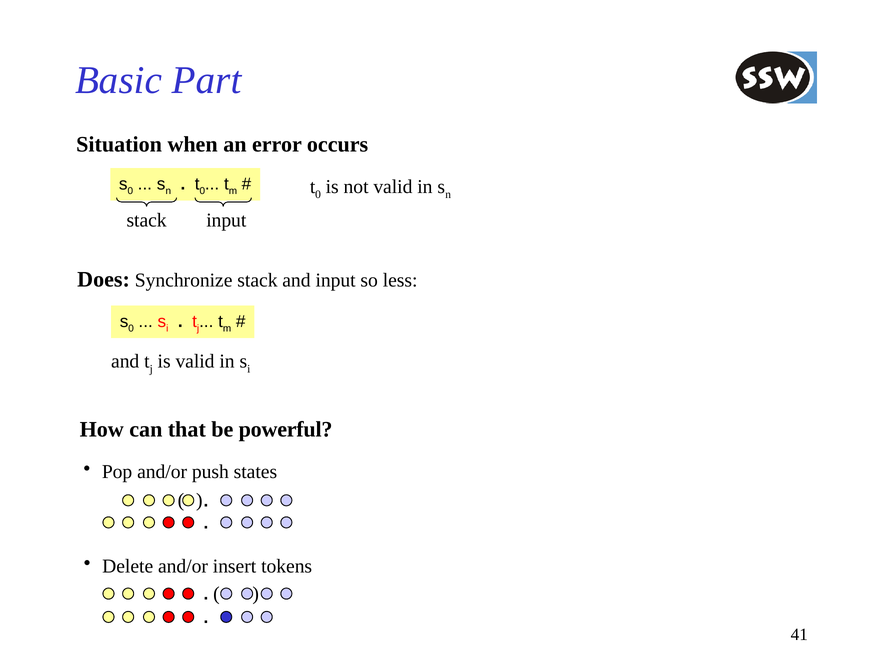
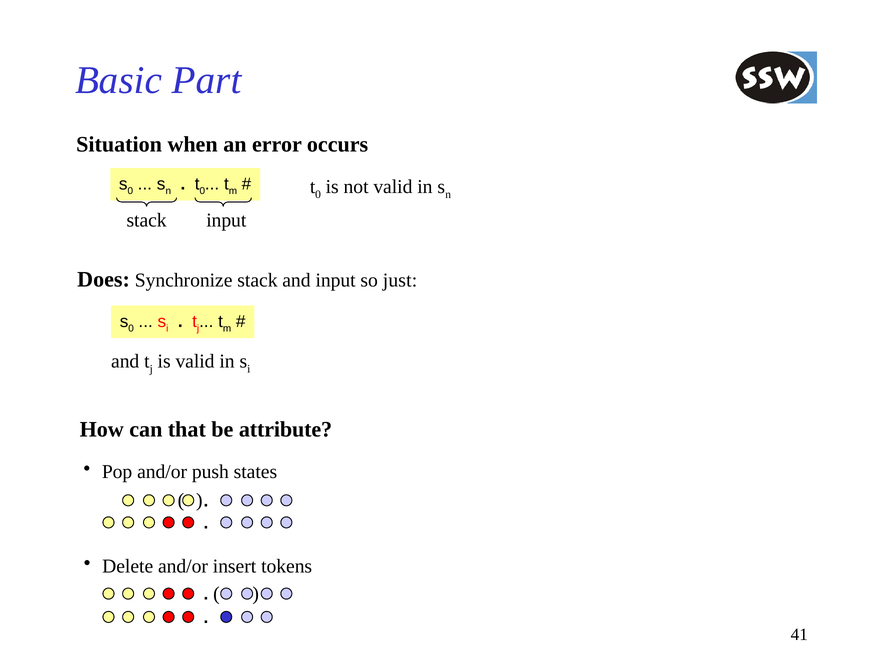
less: less -> just
powerful: powerful -> attribute
